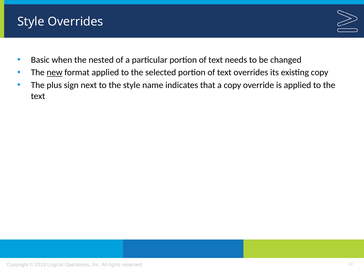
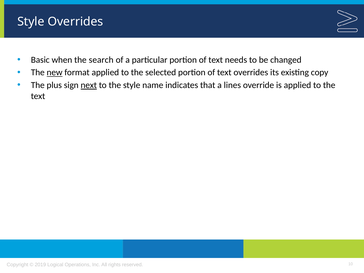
nested: nested -> search
next underline: none -> present
a copy: copy -> lines
